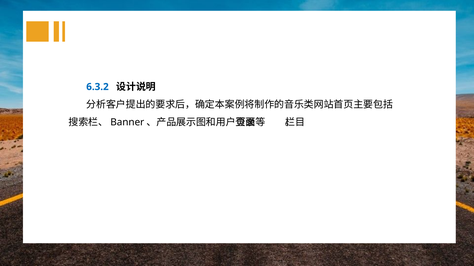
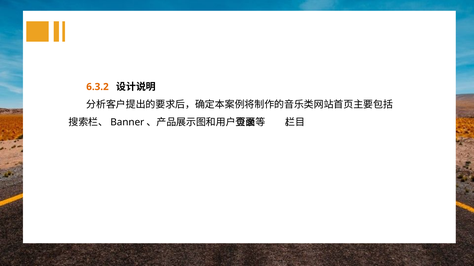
6.3.2 colour: blue -> orange
